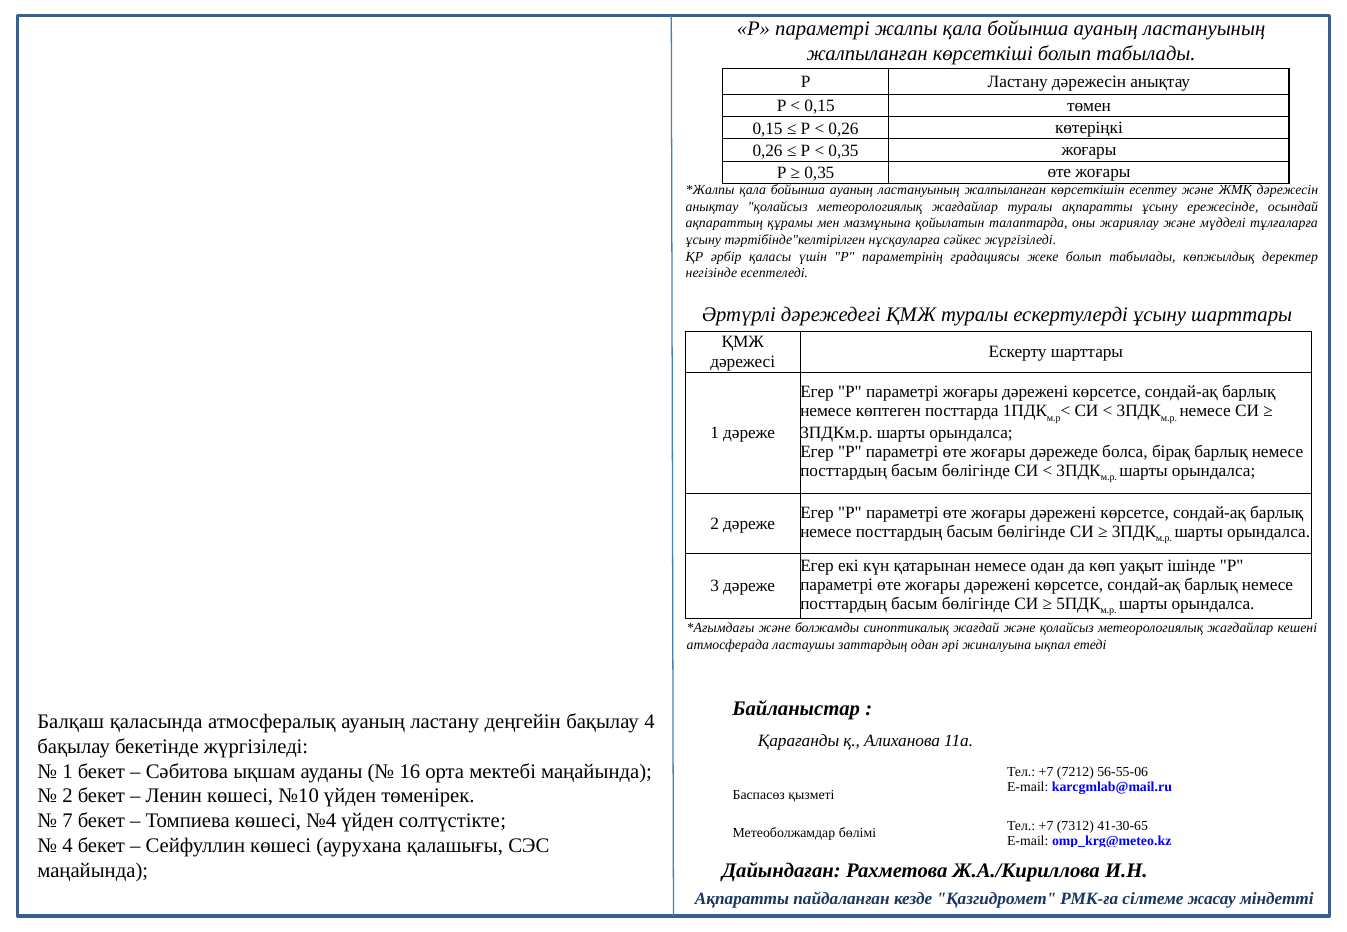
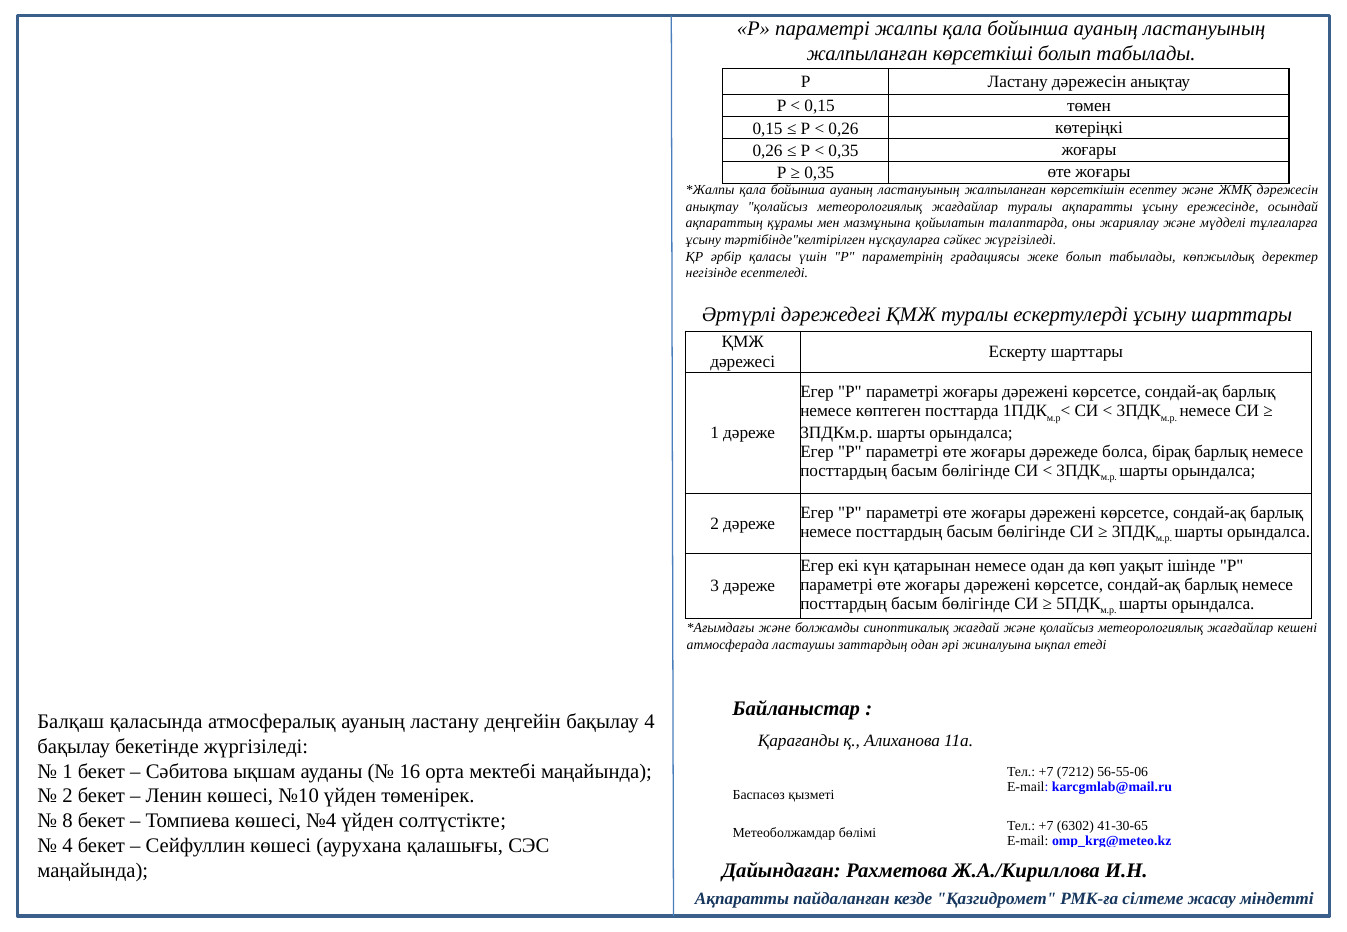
7: 7 -> 8
7312: 7312 -> 6302
